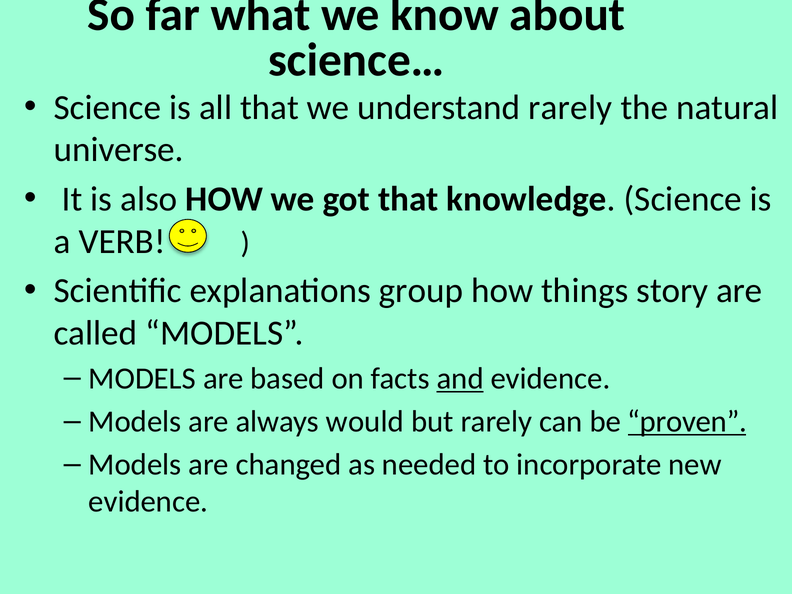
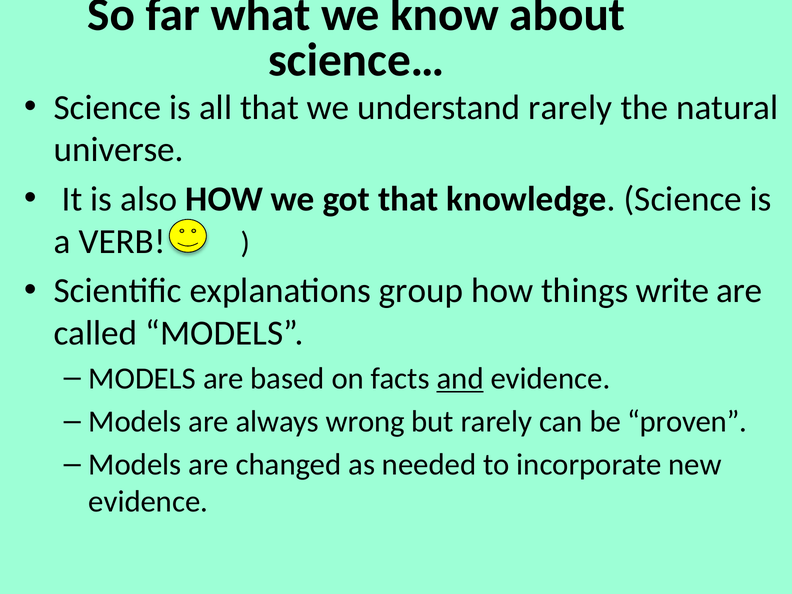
story: story -> write
would: would -> wrong
proven underline: present -> none
